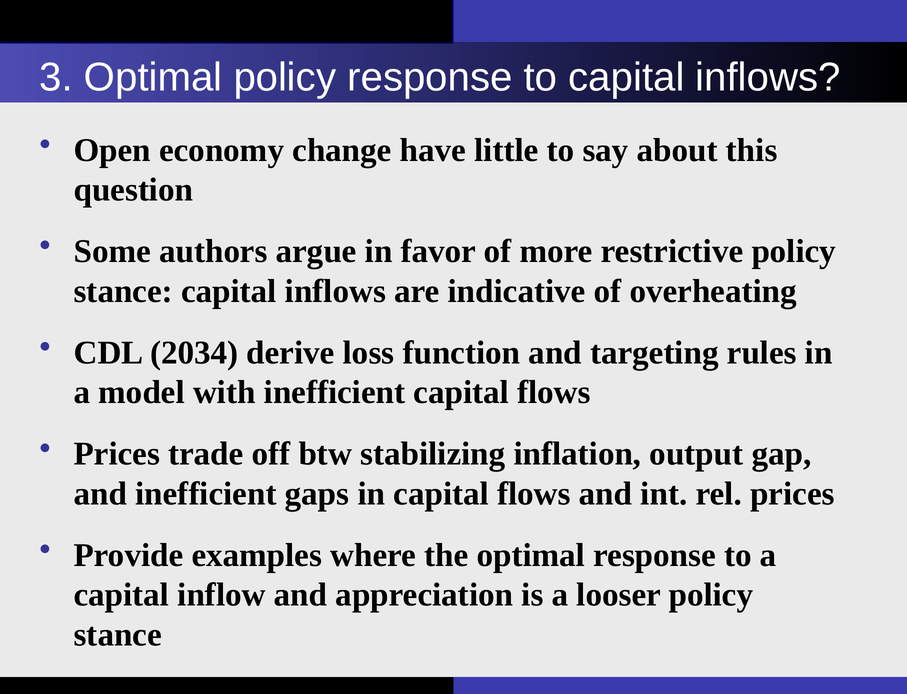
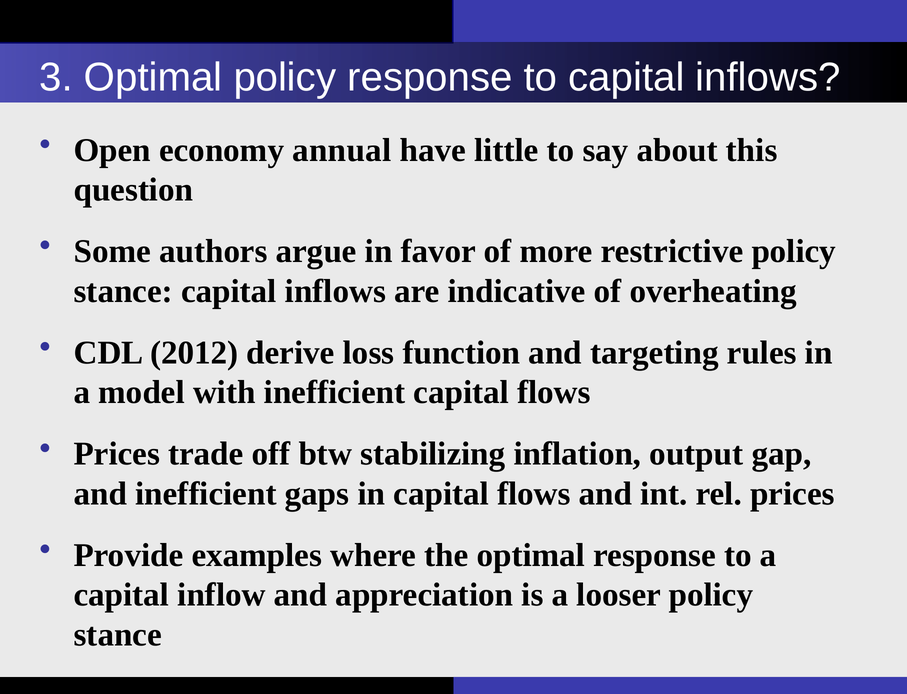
change: change -> annual
2034: 2034 -> 2012
